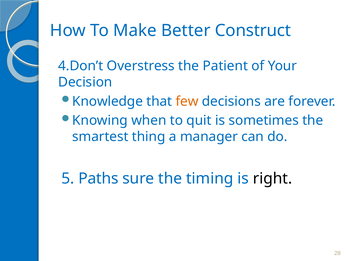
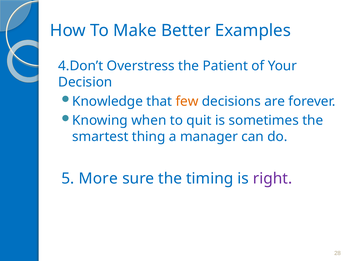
Construct: Construct -> Examples
Paths: Paths -> More
right colour: black -> purple
